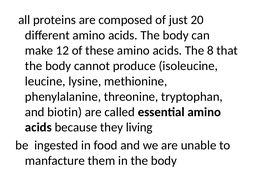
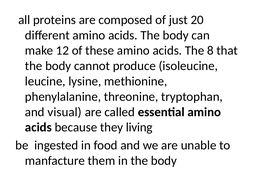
biotin: biotin -> visual
